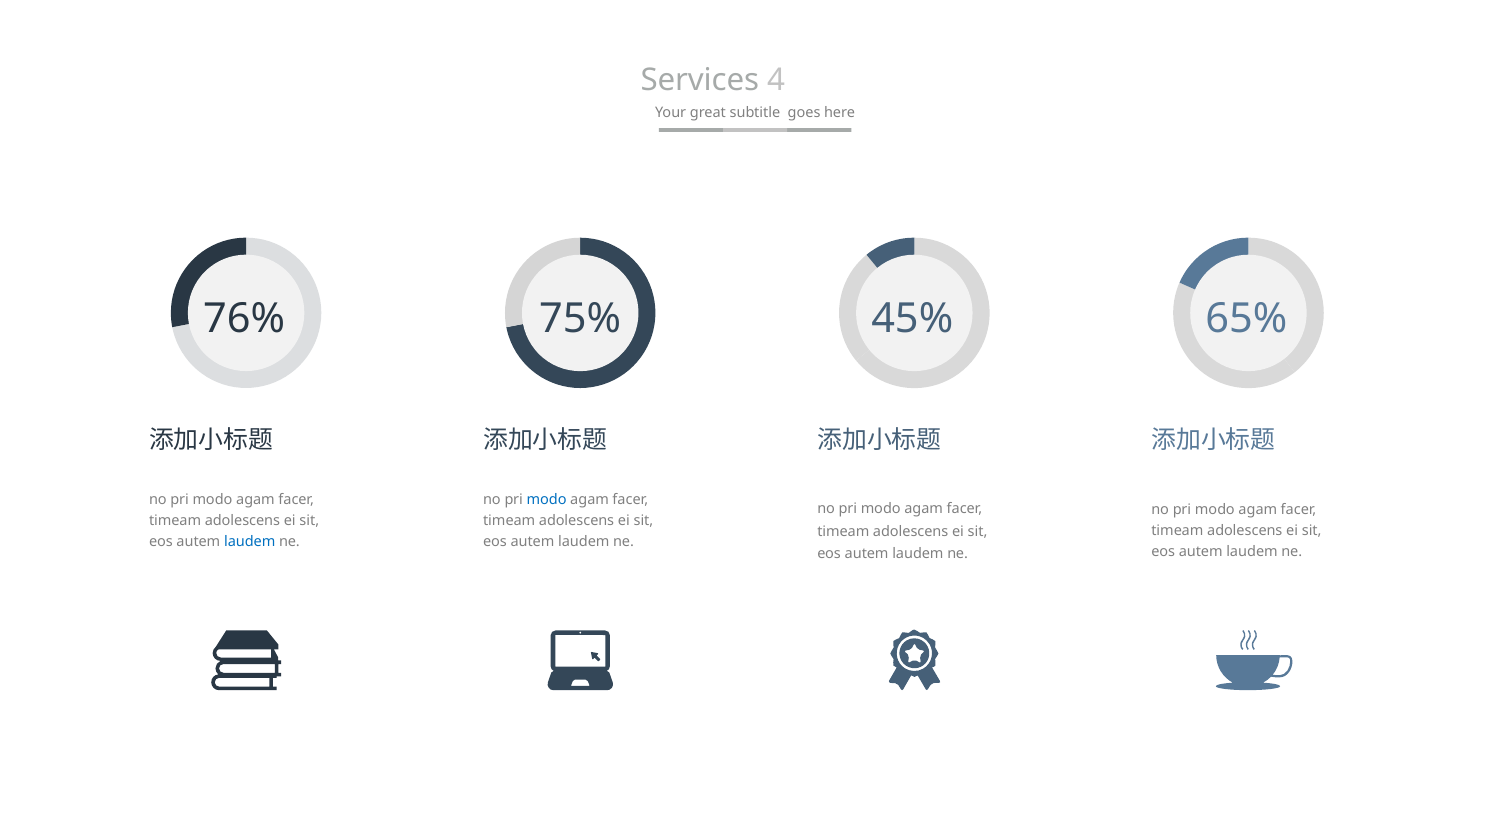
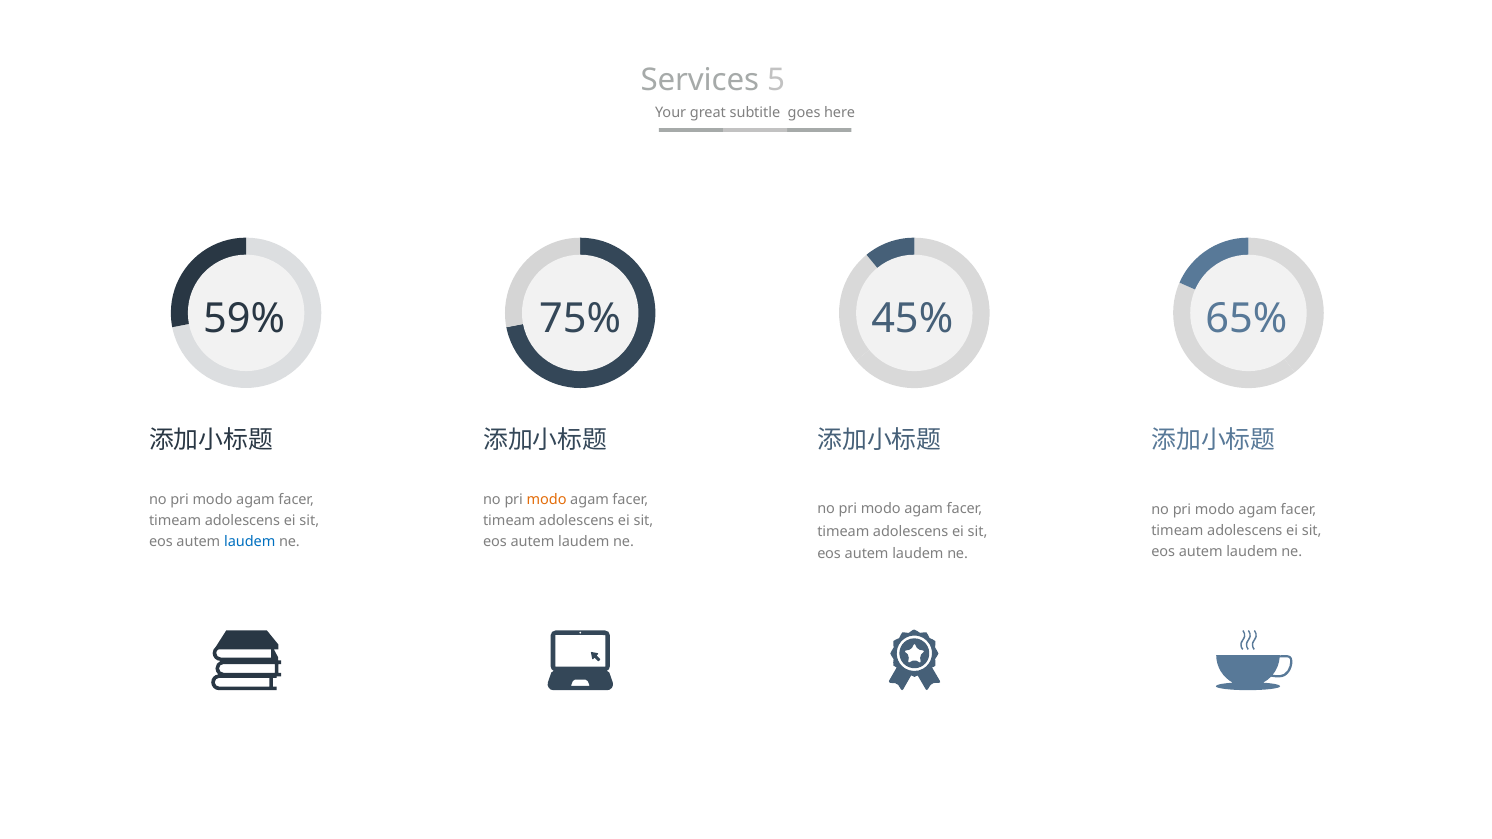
4: 4 -> 5
76%: 76% -> 59%
modo at (547, 500) colour: blue -> orange
